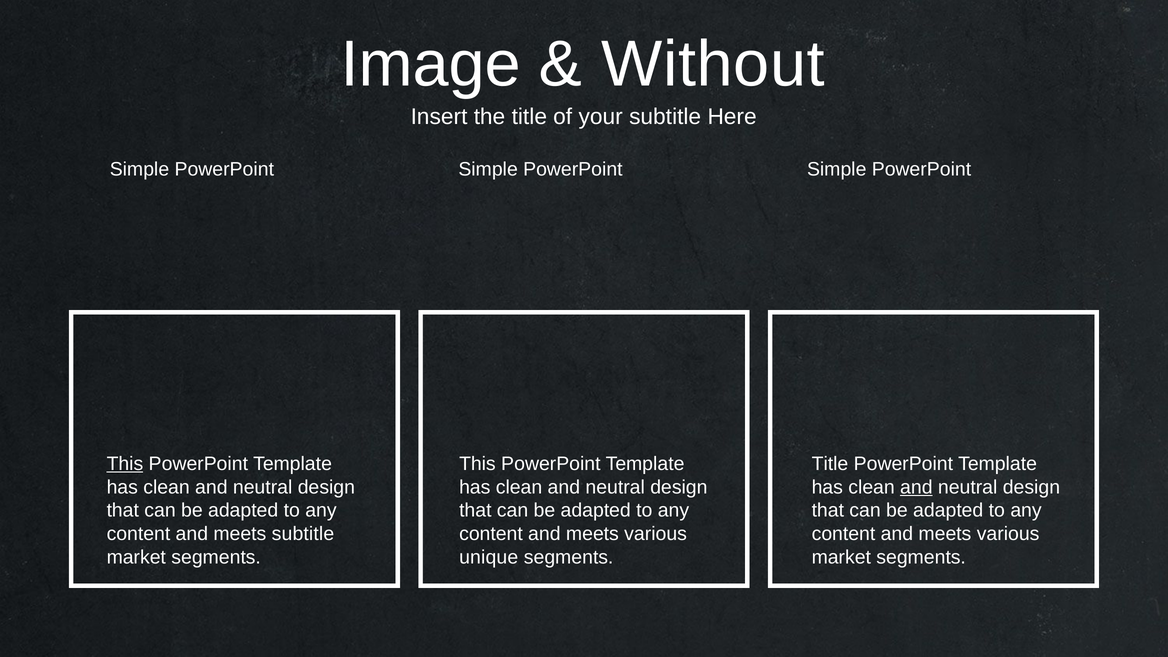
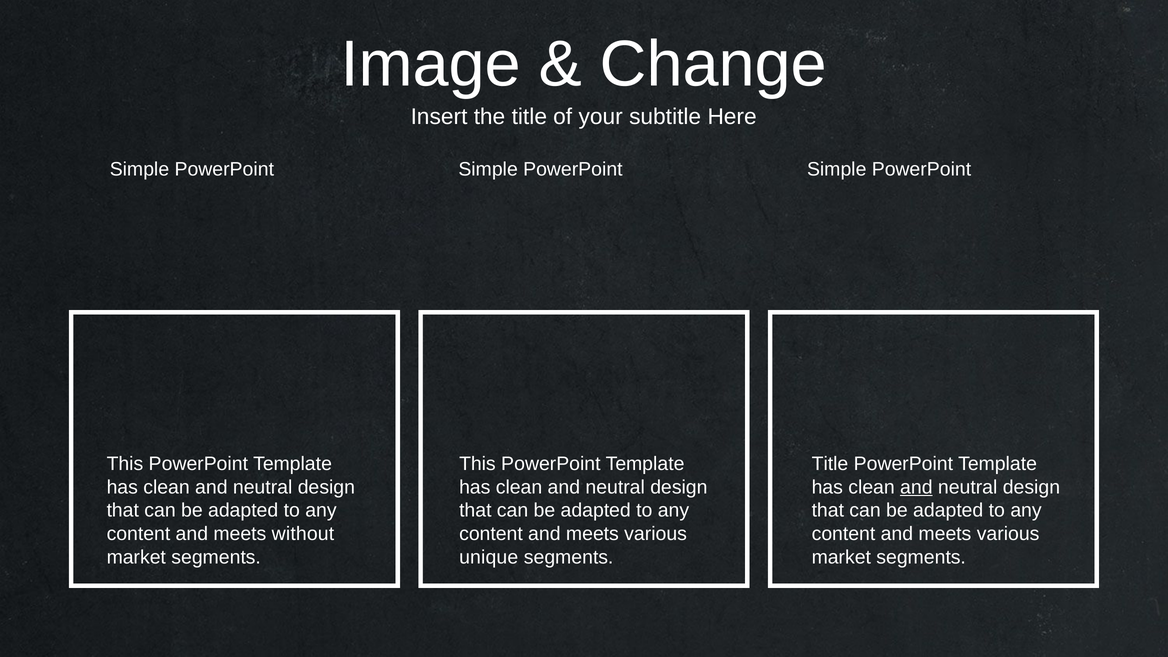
Without: Without -> Change
This at (125, 464) underline: present -> none
meets subtitle: subtitle -> without
